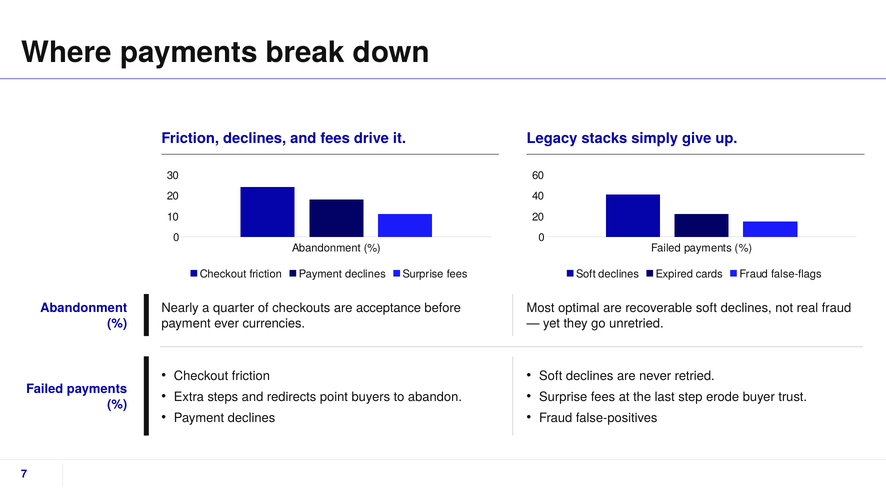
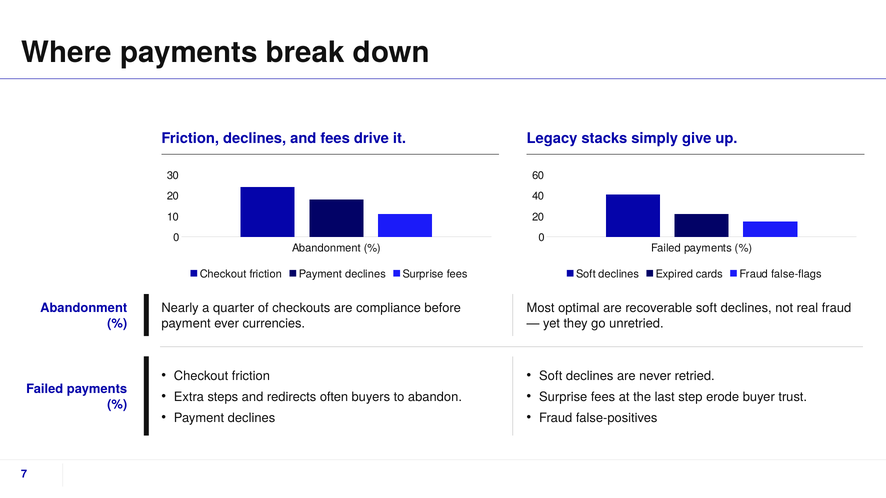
acceptance: acceptance -> compliance
point: point -> often
